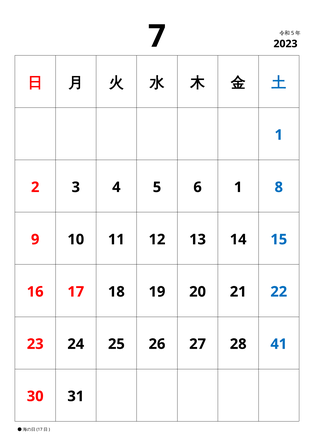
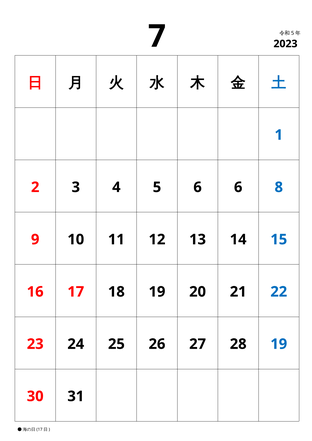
6 1: 1 -> 6
28 41: 41 -> 19
